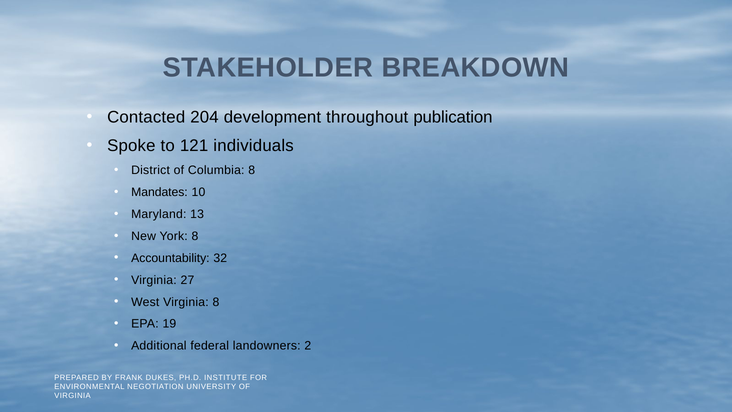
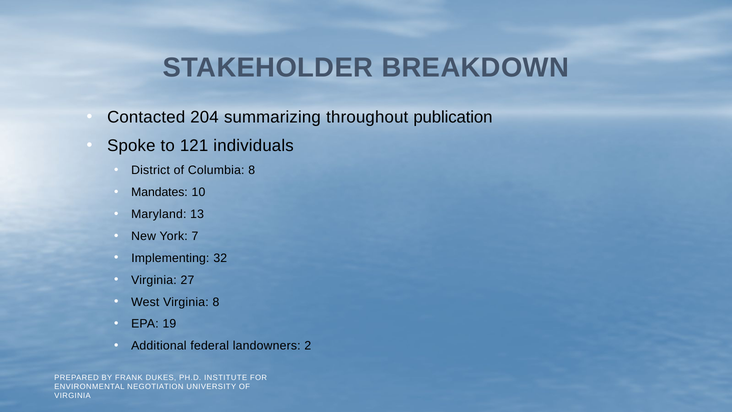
development: development -> summarizing
York 8: 8 -> 7
Accountability: Accountability -> Implementing
